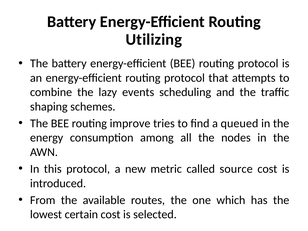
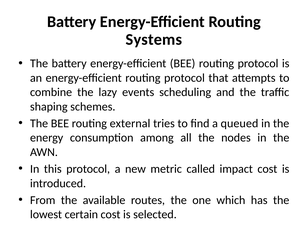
Utilizing: Utilizing -> Systems
improve: improve -> external
source: source -> impact
